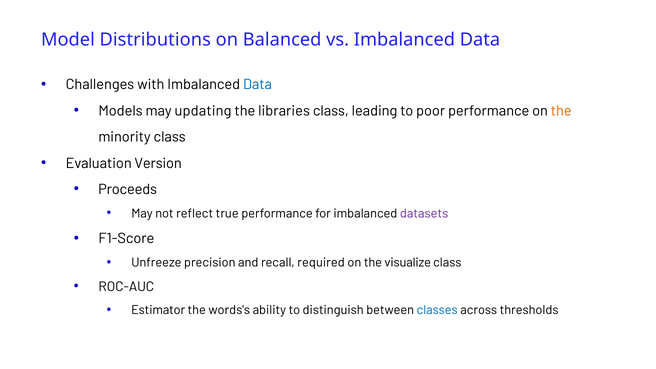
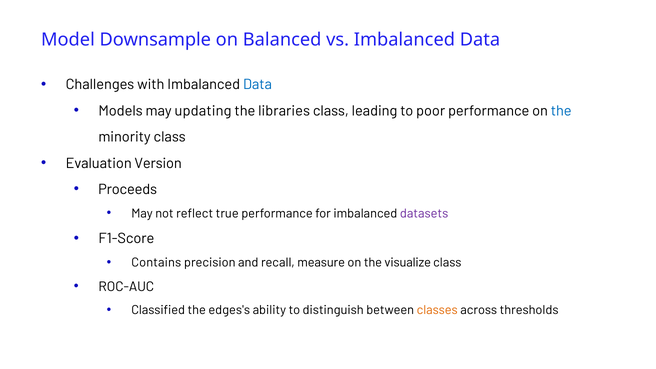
Distributions: Distributions -> Downsample
the at (561, 111) colour: orange -> blue
Unfreeze: Unfreeze -> Contains
required: required -> measure
Estimator: Estimator -> Classified
words's: words's -> edges's
classes colour: blue -> orange
